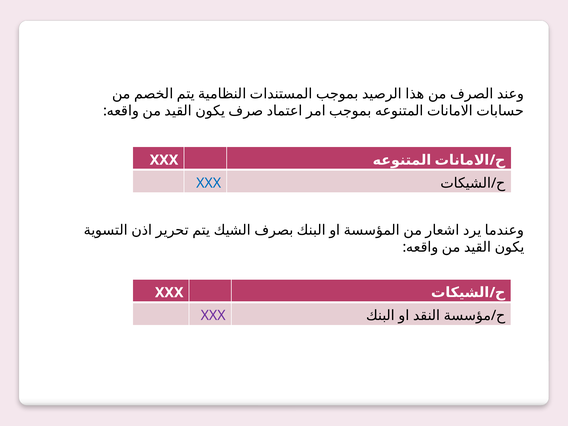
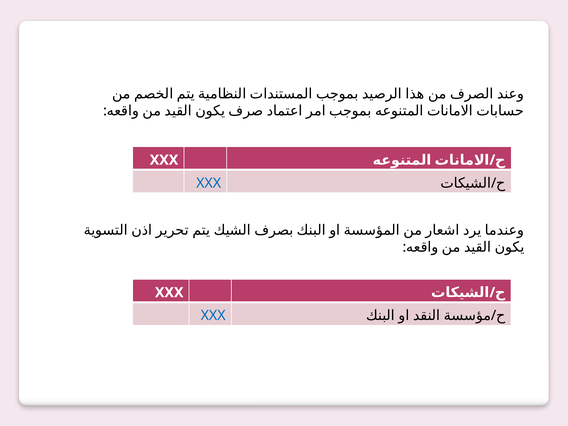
XXX at (213, 316) colour: purple -> blue
